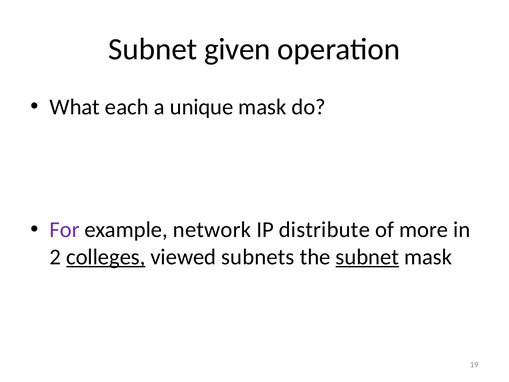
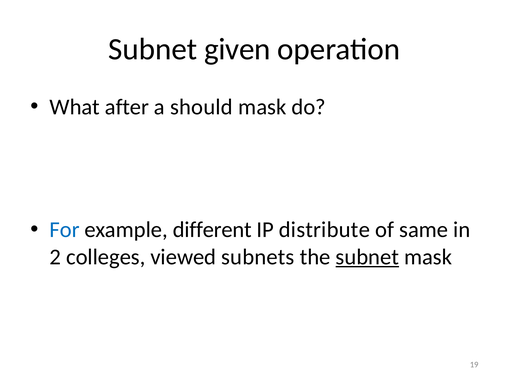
each: each -> after
unique: unique -> should
For colour: purple -> blue
network: network -> different
more: more -> same
colleges underline: present -> none
